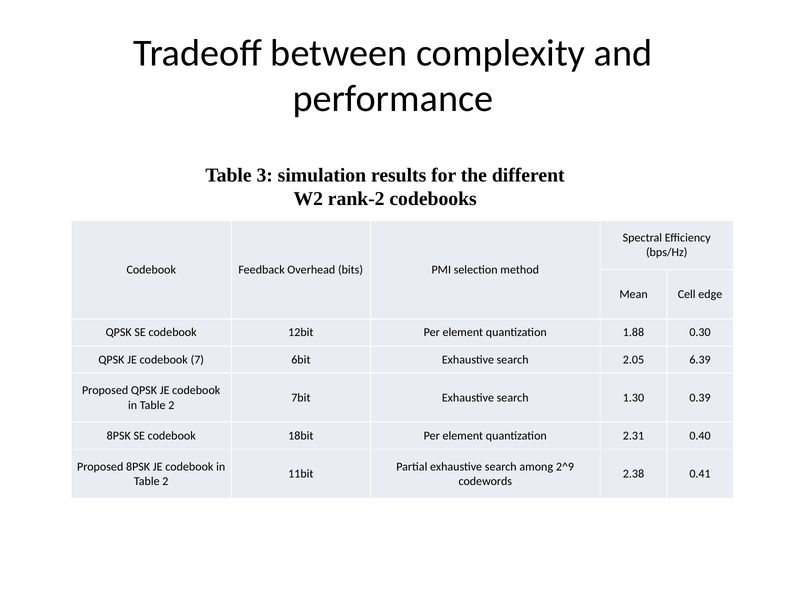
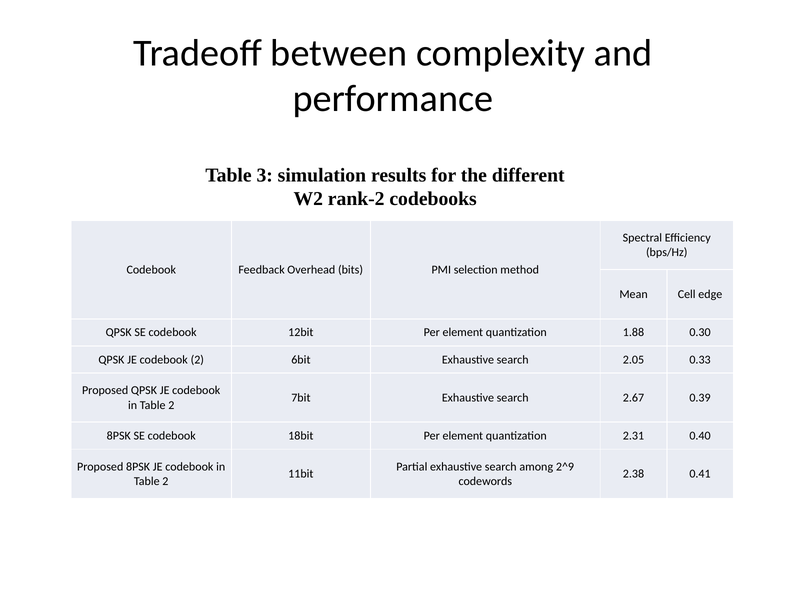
codebook 7: 7 -> 2
6.39: 6.39 -> 0.33
1.30: 1.30 -> 2.67
